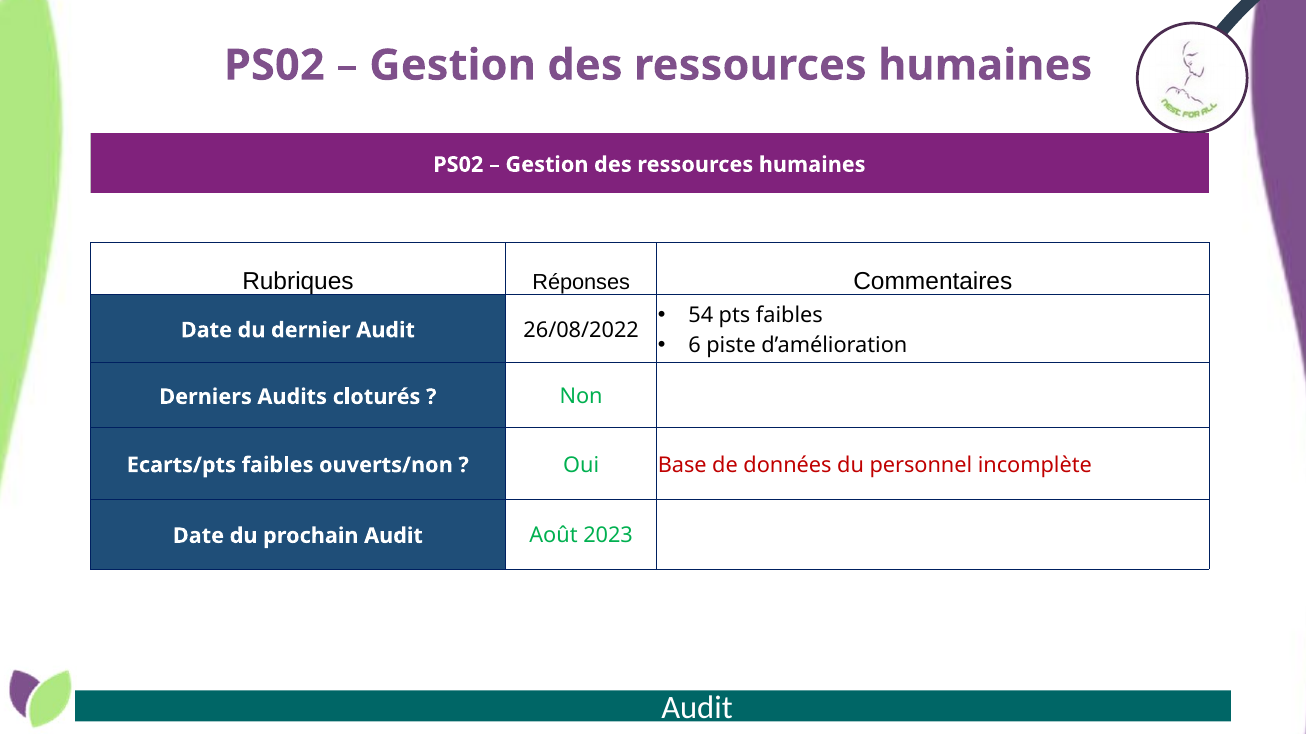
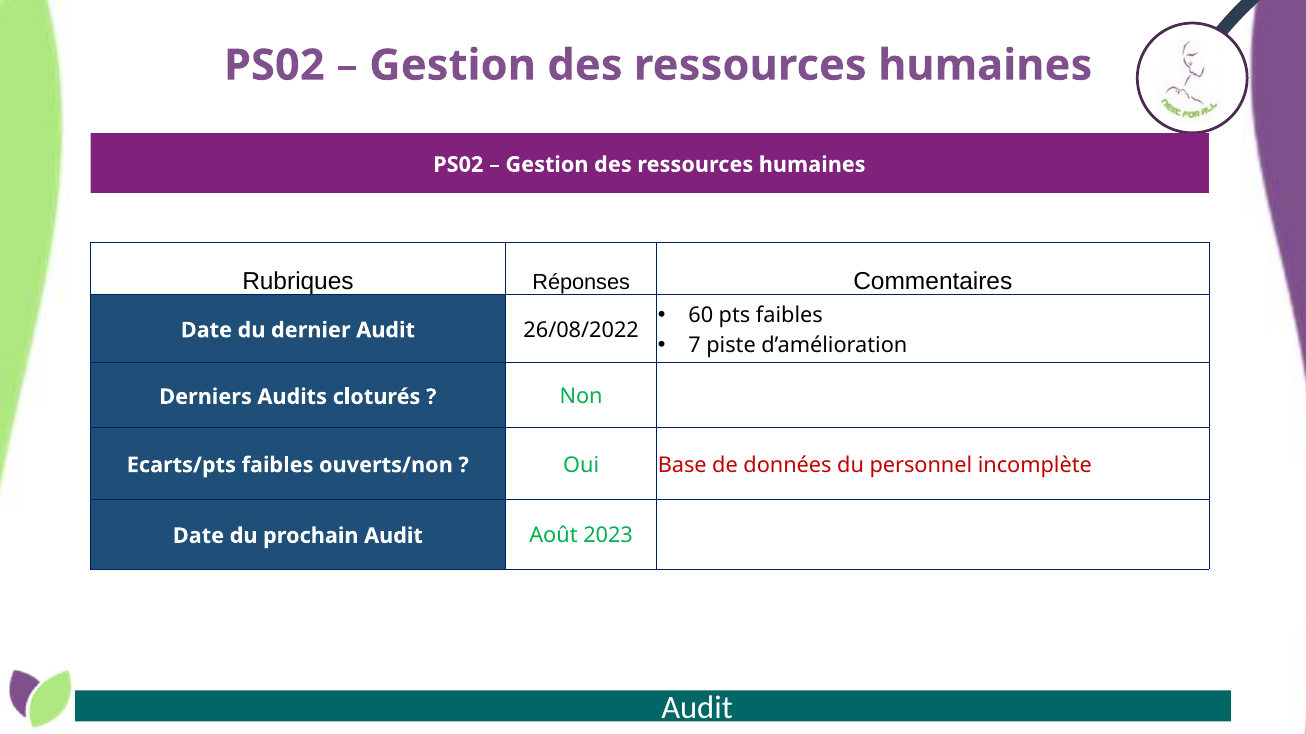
54: 54 -> 60
6: 6 -> 7
